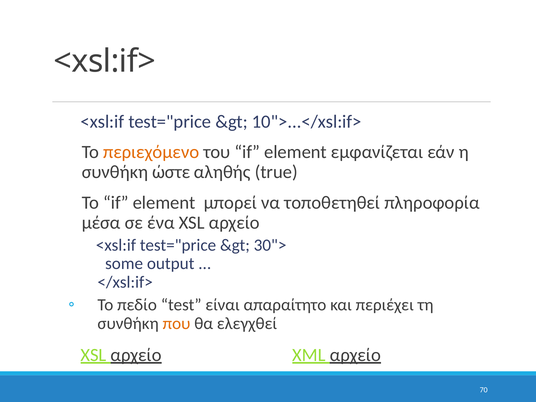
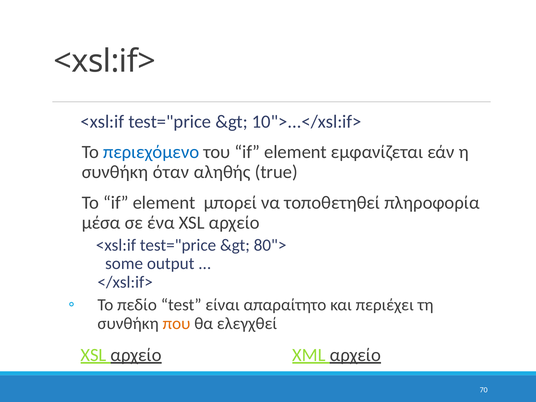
περιεχόμενο colour: orange -> blue
ώστε: ώστε -> όταν
30">: 30"> -> 80">
